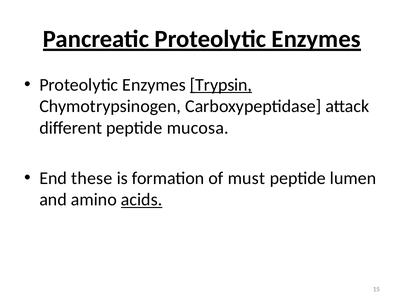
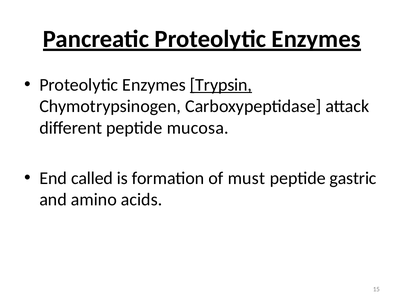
these: these -> called
lumen: lumen -> gastric
acids underline: present -> none
